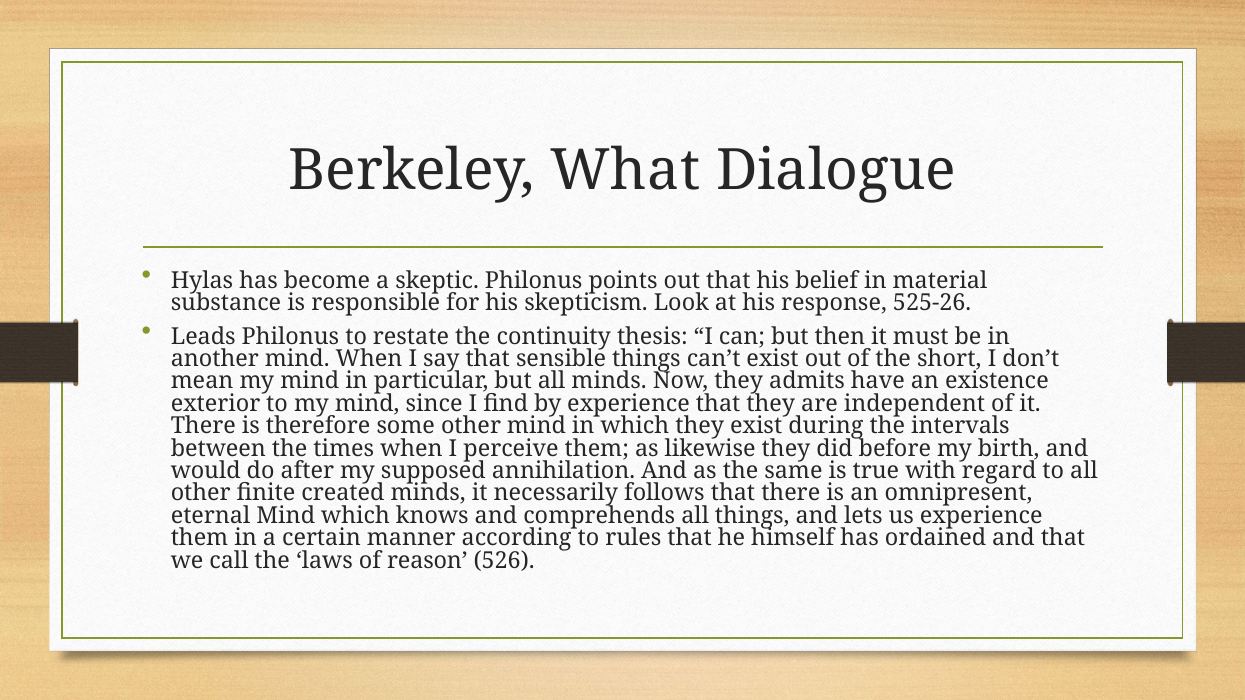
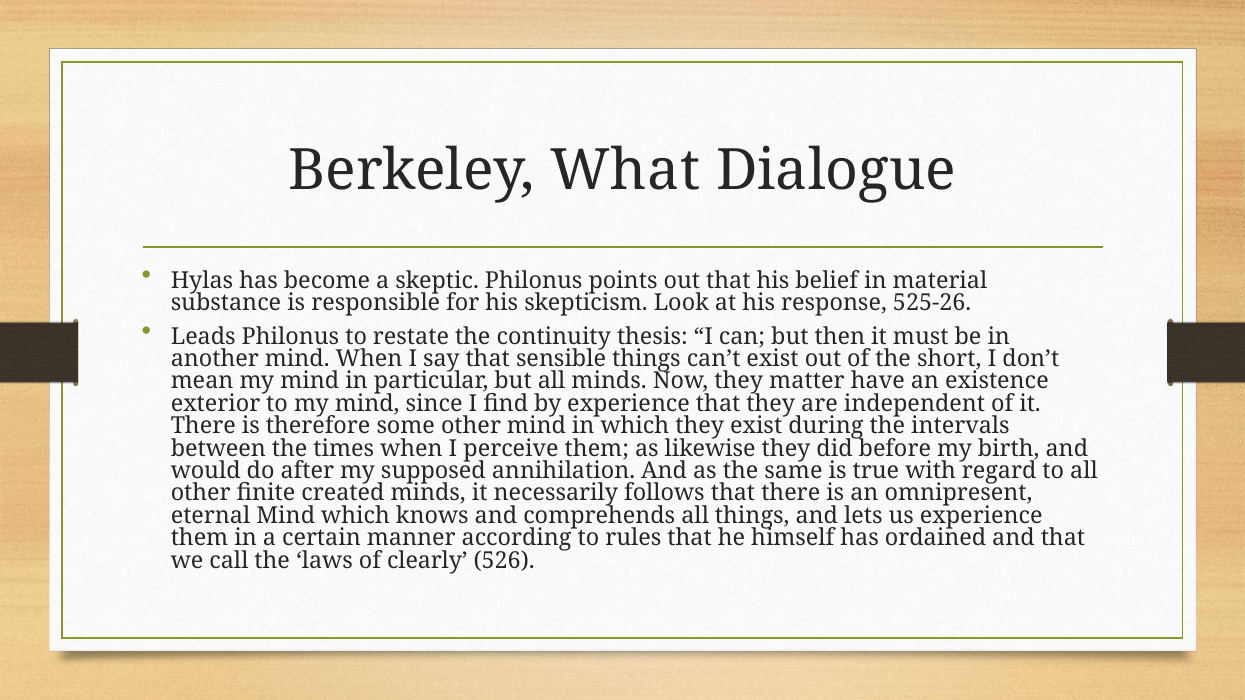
admits: admits -> matter
reason: reason -> clearly
